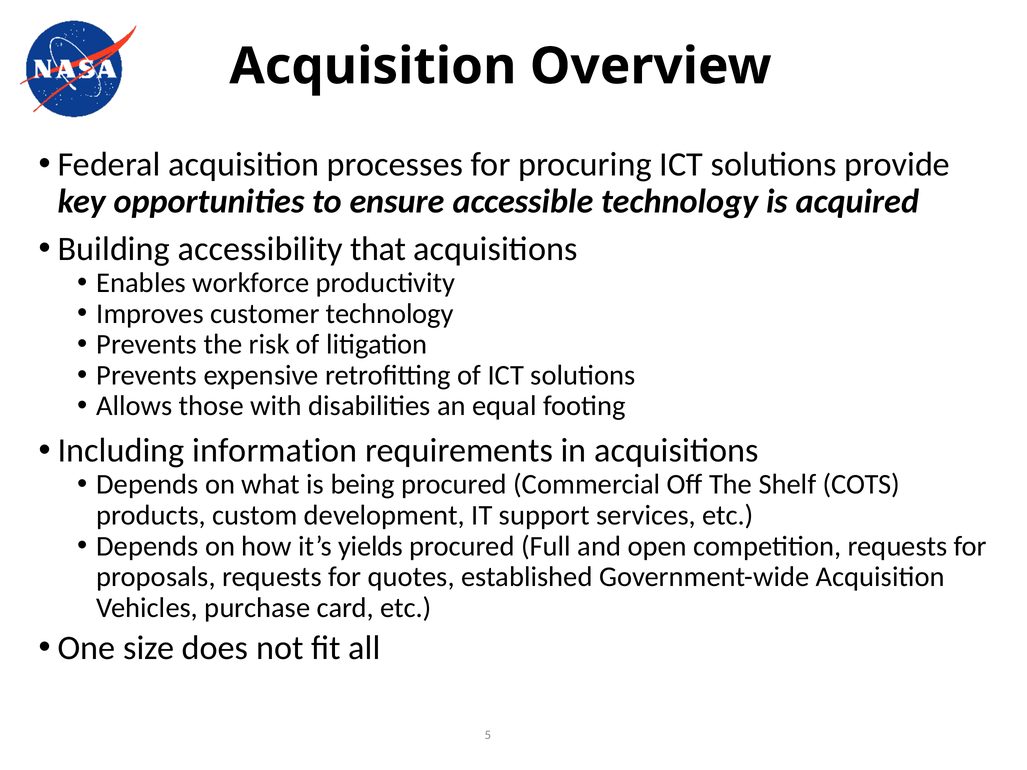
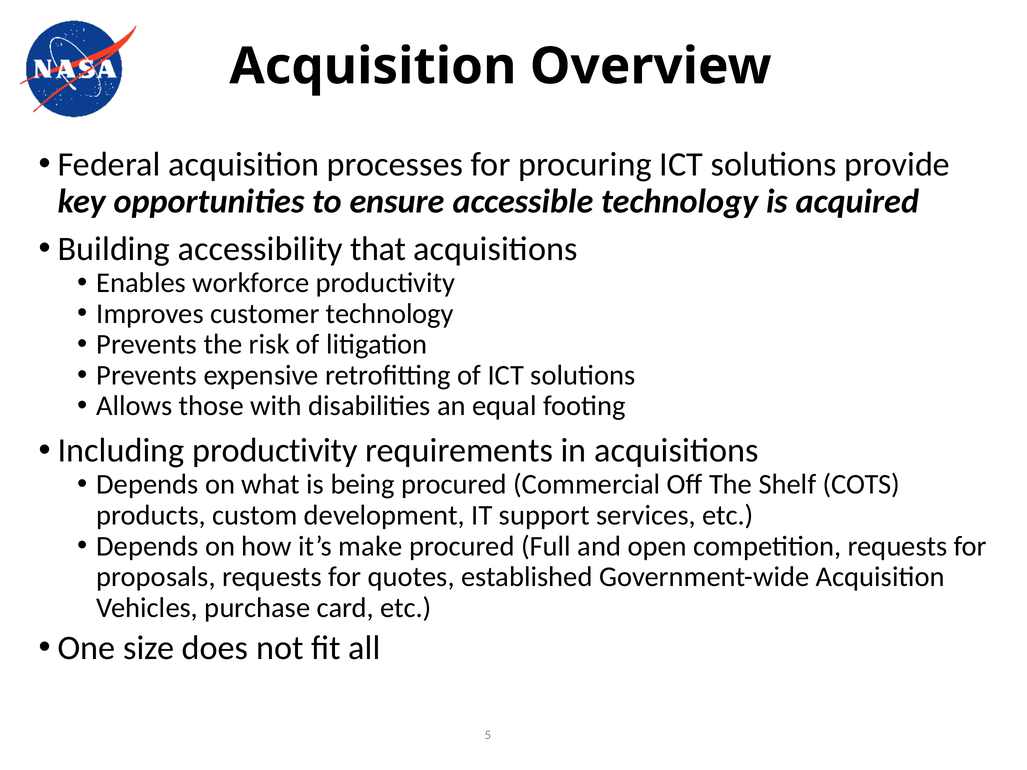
Including information: information -> productivity
yields: yields -> make
